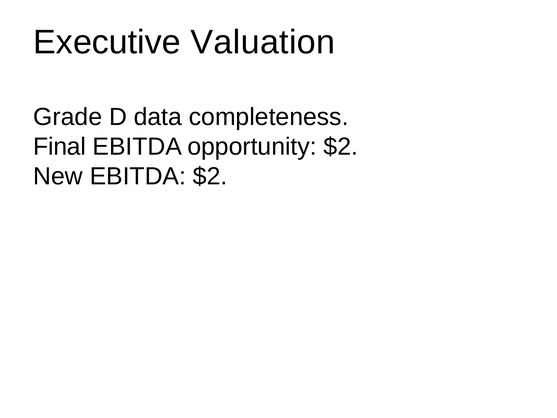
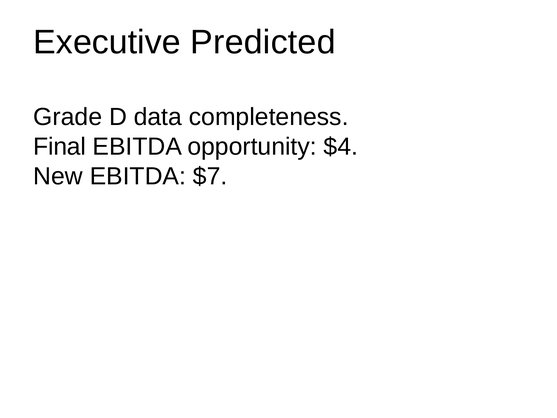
Valuation: Valuation -> Predicted
opportunity $2: $2 -> $4
EBITDA $2: $2 -> $7
